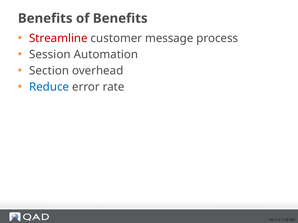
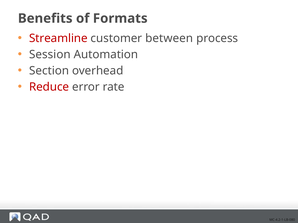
of Benefits: Benefits -> Formats
message: message -> between
Reduce colour: blue -> red
